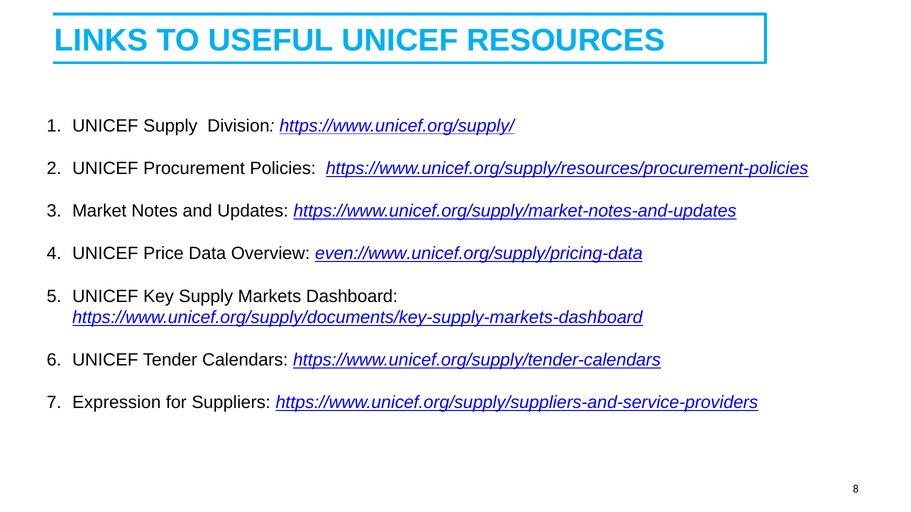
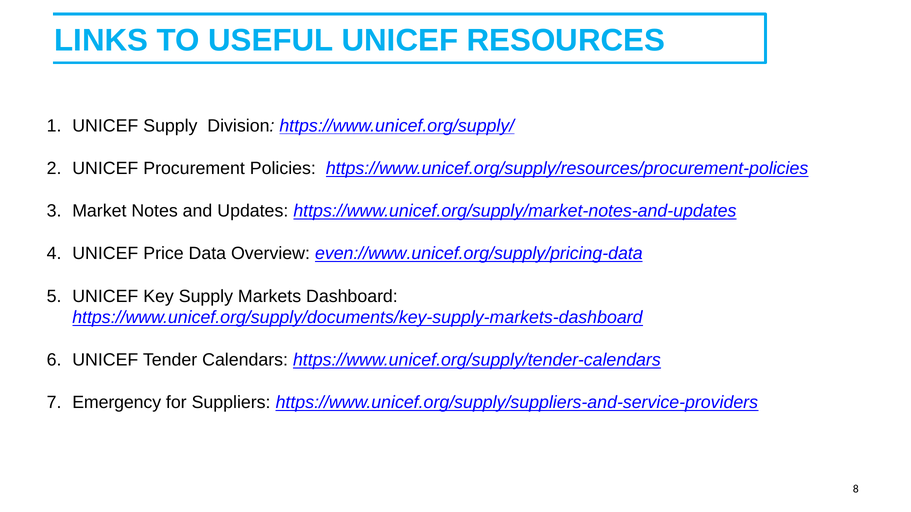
Expression: Expression -> Emergency
